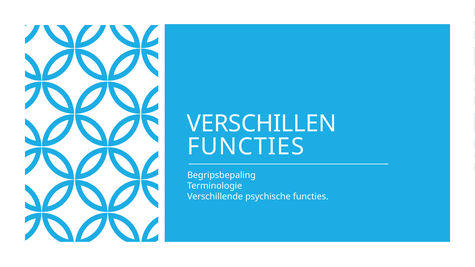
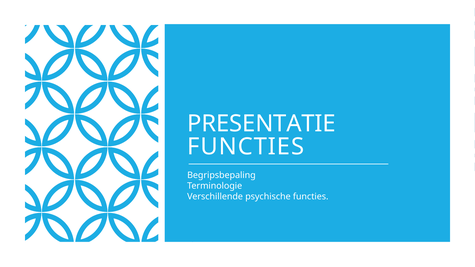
VERSCHILLEN: VERSCHILLEN -> PRESENTATIE
